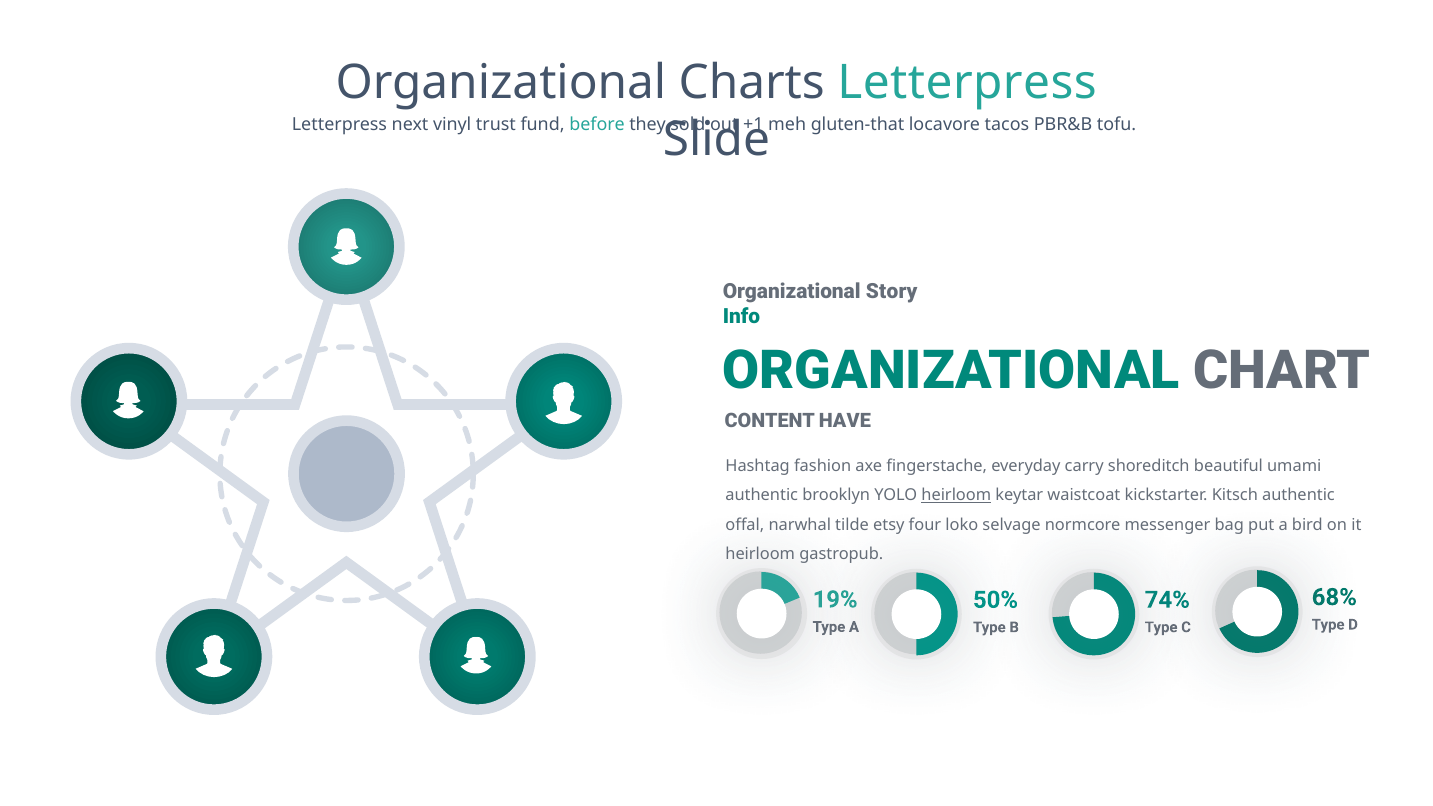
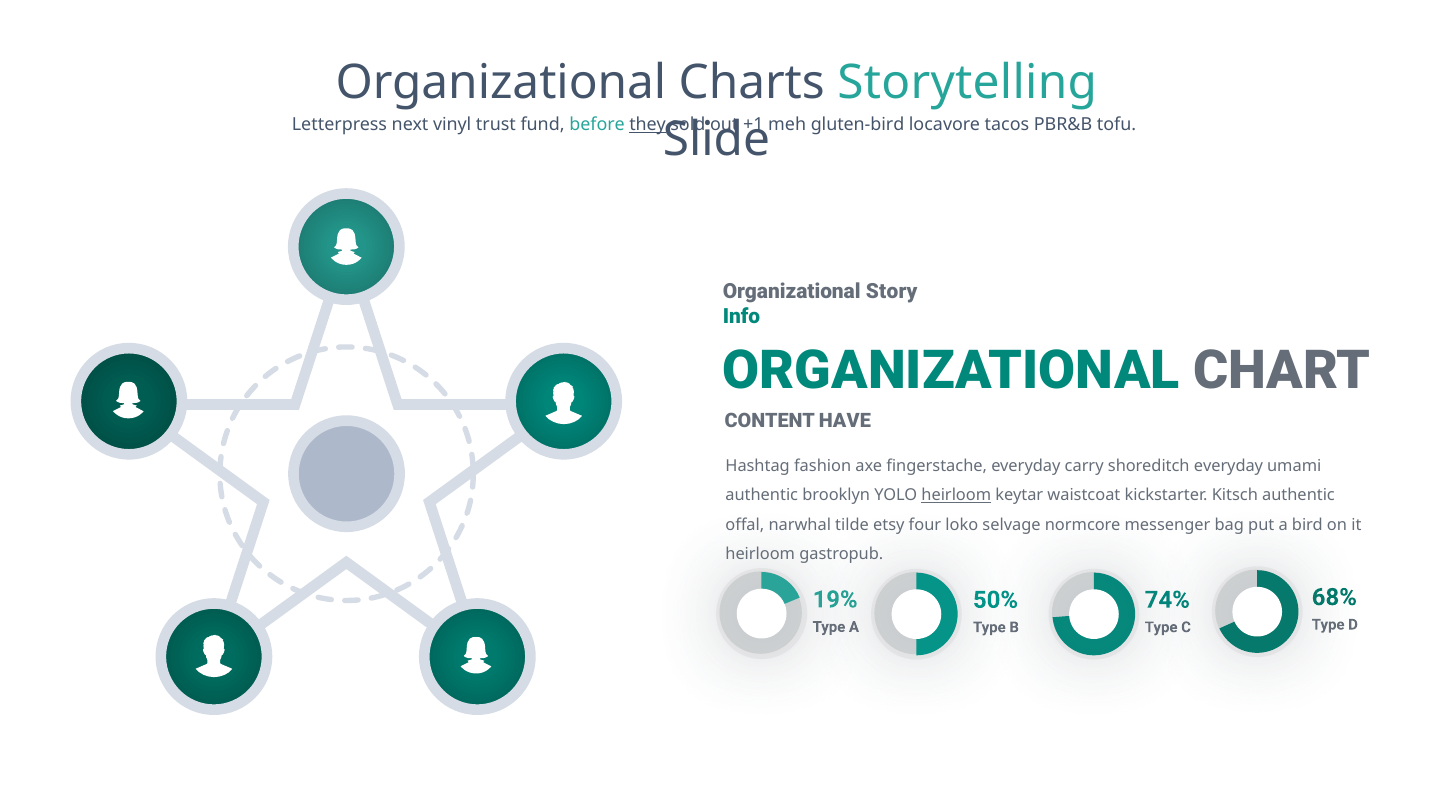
Charts Letterpress: Letterpress -> Storytelling
they underline: none -> present
gluten-that: gluten-that -> gluten-bird
shoreditch beautiful: beautiful -> everyday
